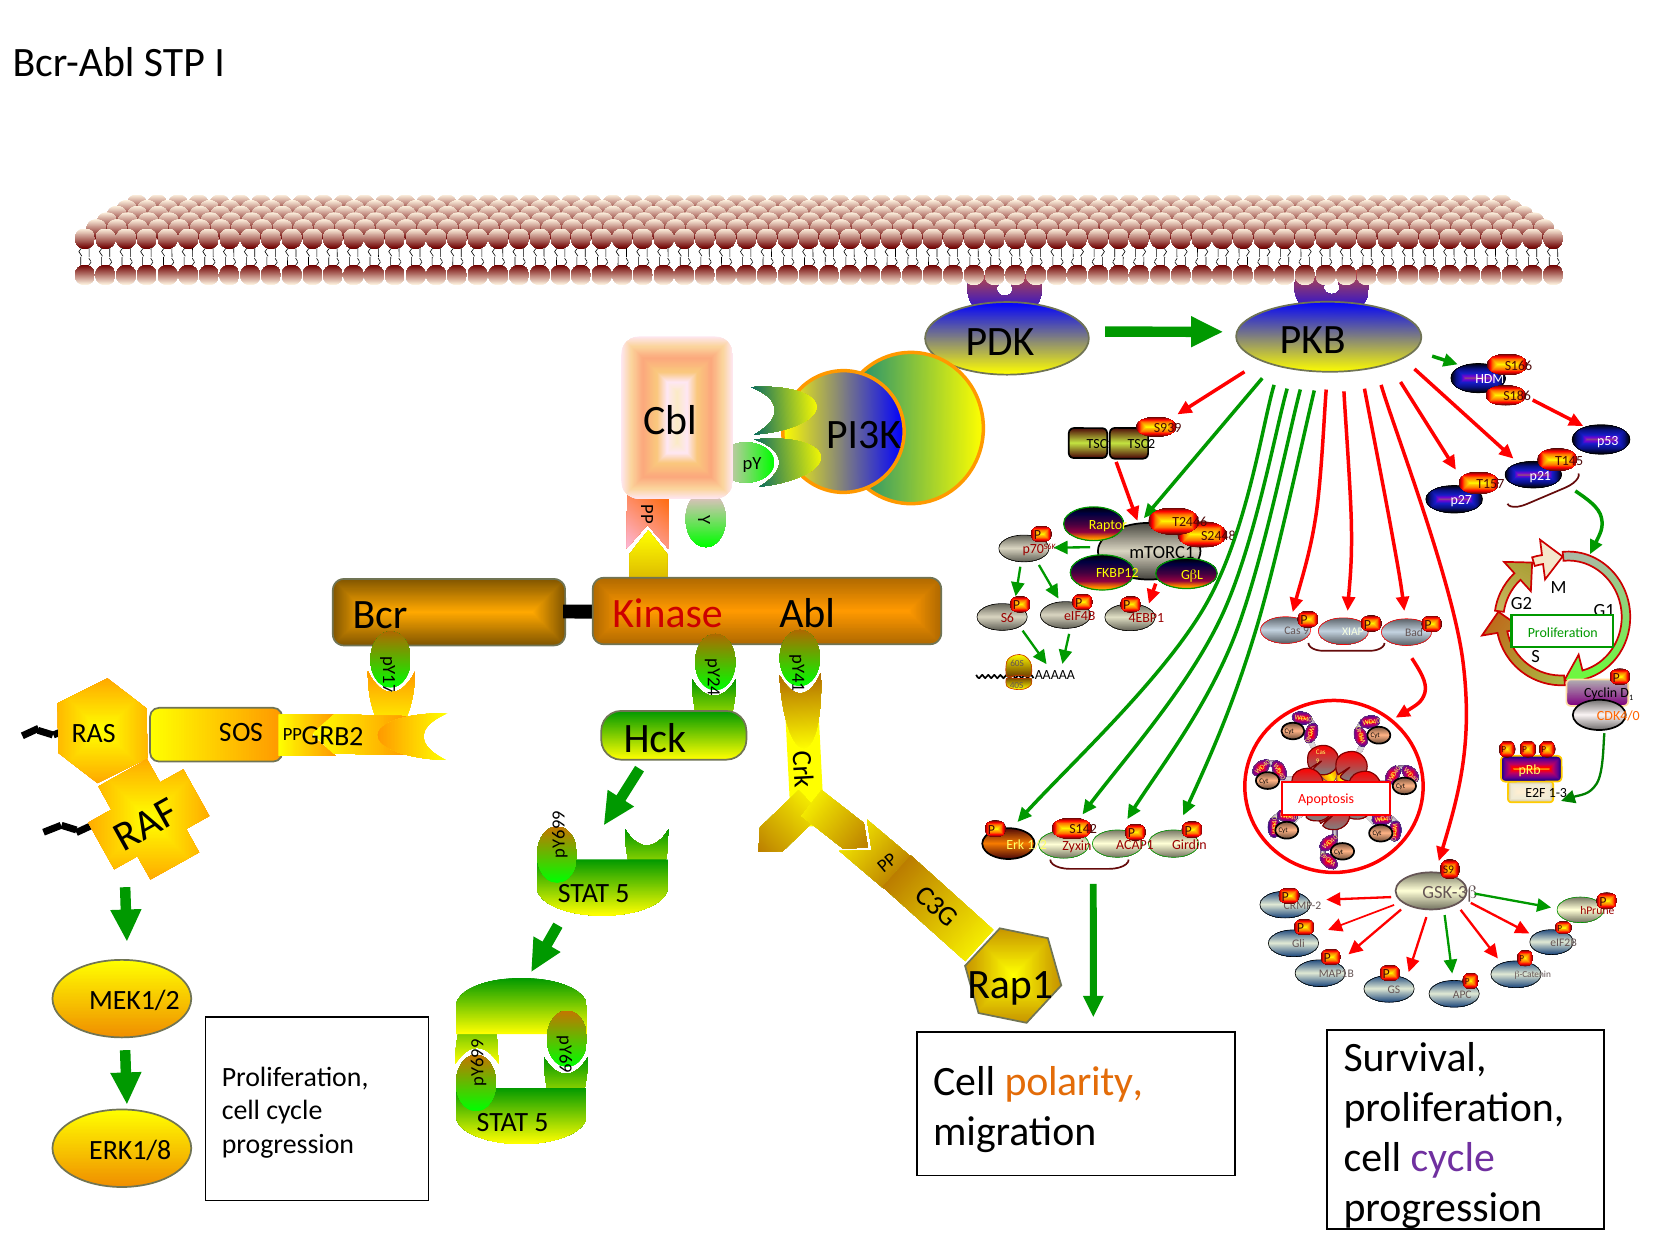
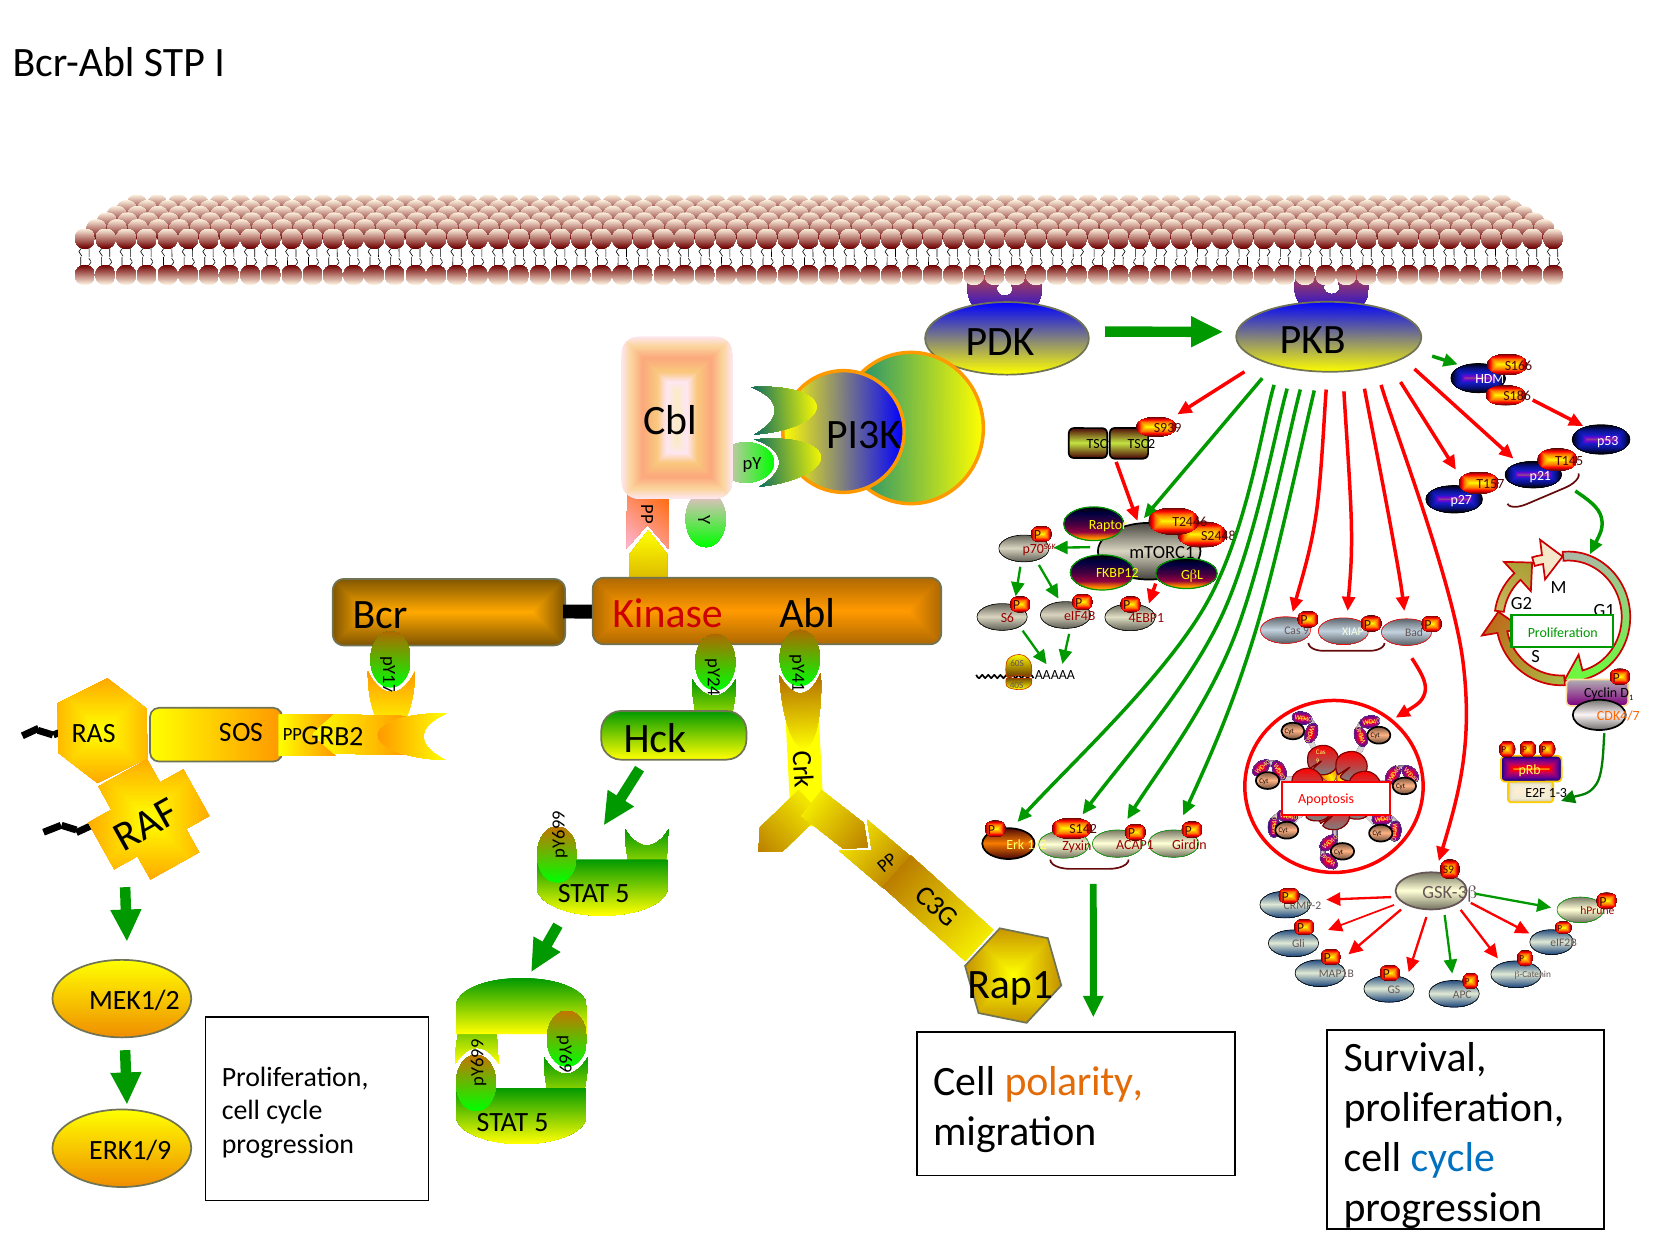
CDK4/0: CDK4/0 -> CDK4/7
ERK1/8: ERK1/8 -> ERK1/9
cycle at (1453, 1157) colour: purple -> blue
